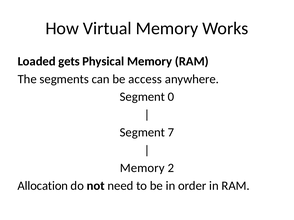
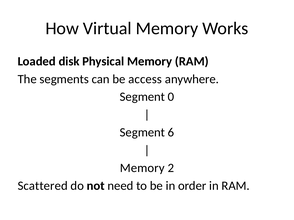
gets: gets -> disk
7: 7 -> 6
Allocation: Allocation -> Scattered
